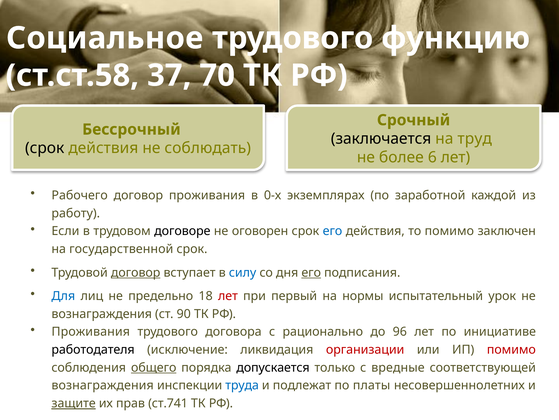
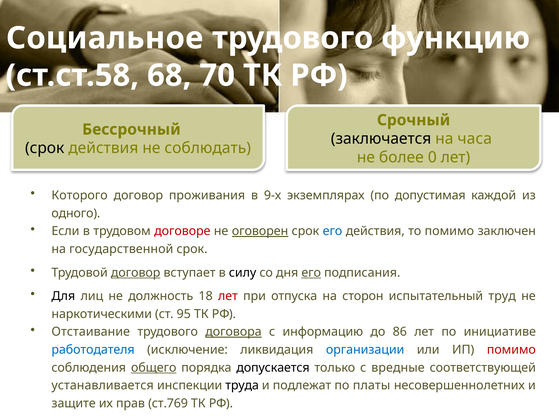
37: 37 -> 68
труд: труд -> часа
6: 6 -> 0
Рабочего: Рабочего -> Которого
0-х: 0-х -> 9-х
заработной: заработной -> допустимая
работу: работу -> одного
договоре colour: black -> red
оговорен underline: none -> present
силу colour: blue -> black
Для colour: blue -> black
предельно: предельно -> должность
первый: первый -> отпуска
нормы: нормы -> сторон
урок: урок -> труд
вознаграждения at (102, 313): вознаграждения -> наркотическими
90: 90 -> 95
Проживания at (91, 331): Проживания -> Отстаивание
договора underline: none -> present
рационально: рационально -> информацию
96: 96 -> 86
работодателя colour: black -> blue
организации colour: red -> blue
вознаграждения at (103, 385): вознаграждения -> устанавливается
труда colour: blue -> black
защите underline: present -> none
ст.741: ст.741 -> ст.769
